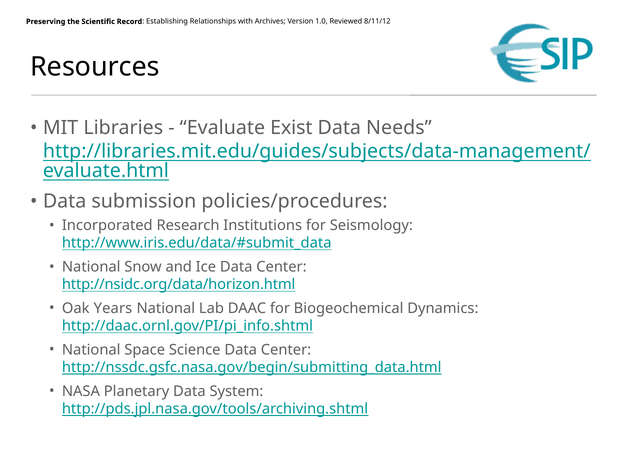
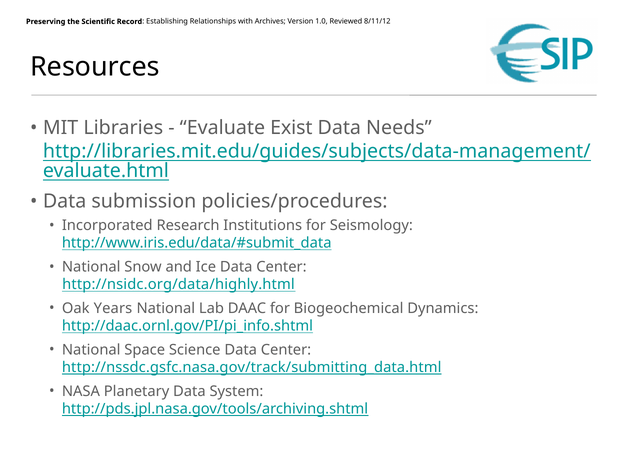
http://nsidc.org/data/horizon.html: http://nsidc.org/data/horizon.html -> http://nsidc.org/data/highly.html
http://nssdc.gsfc.nasa.gov/begin/submitting_data.html: http://nssdc.gsfc.nasa.gov/begin/submitting_data.html -> http://nssdc.gsfc.nasa.gov/track/submitting_data.html
